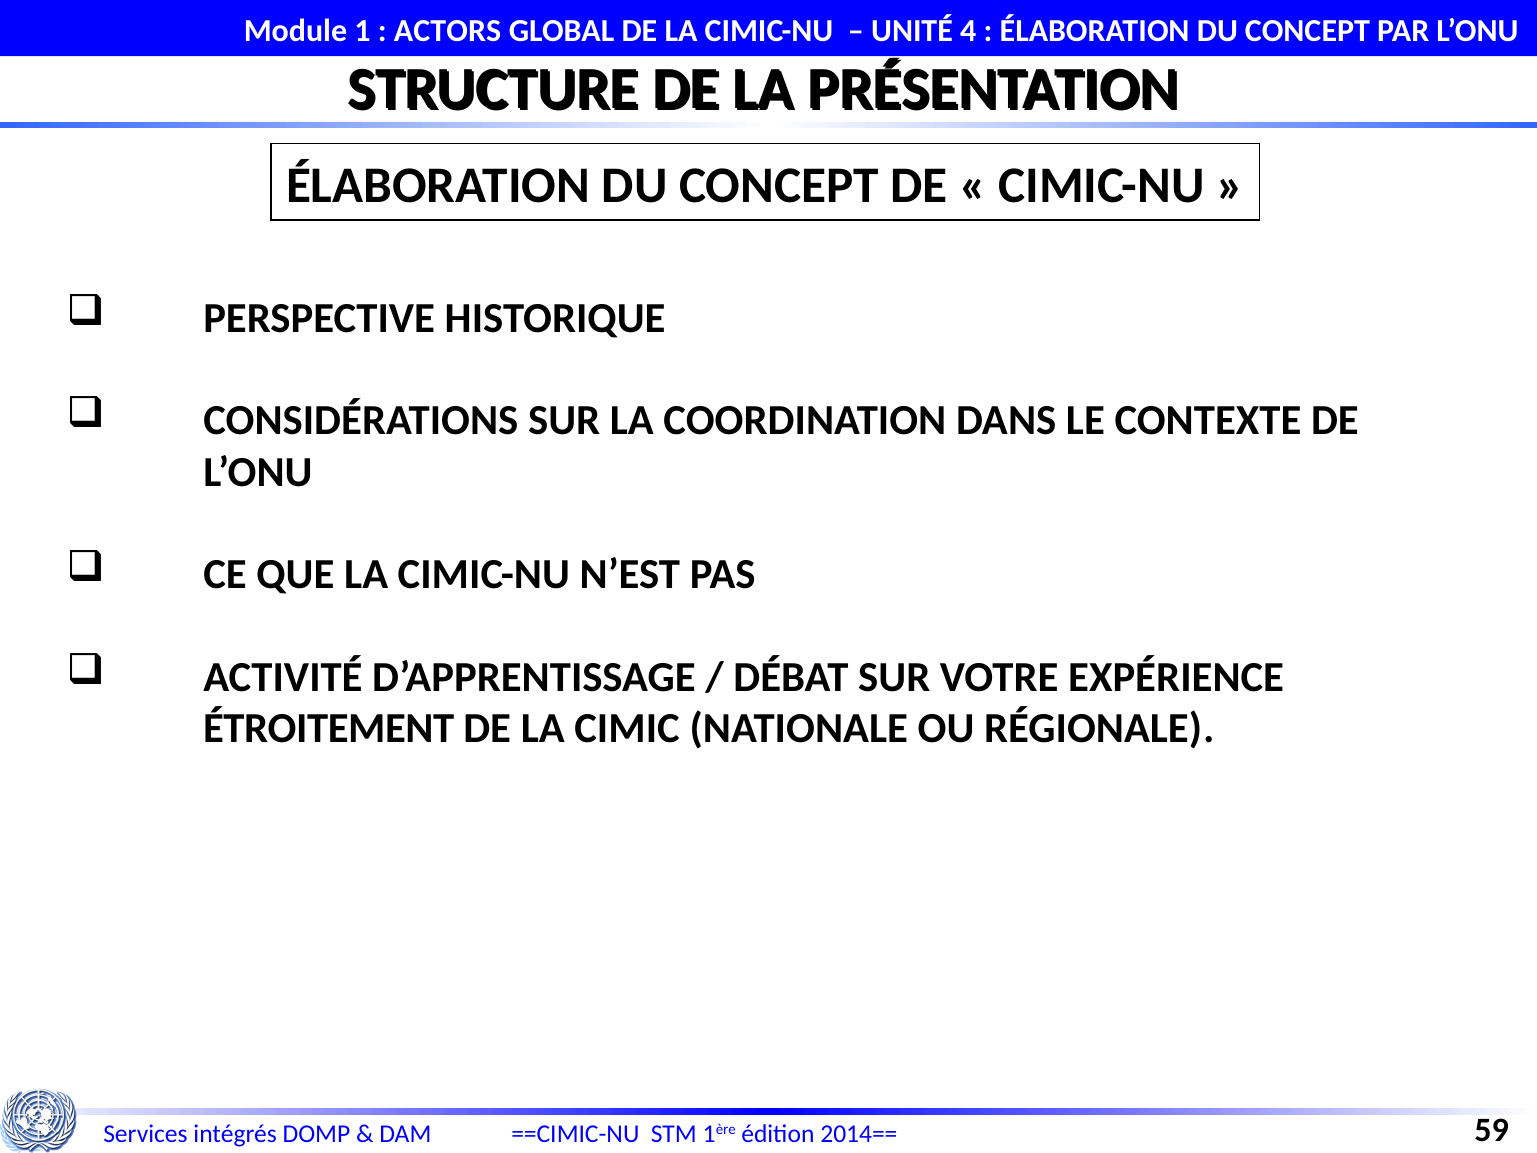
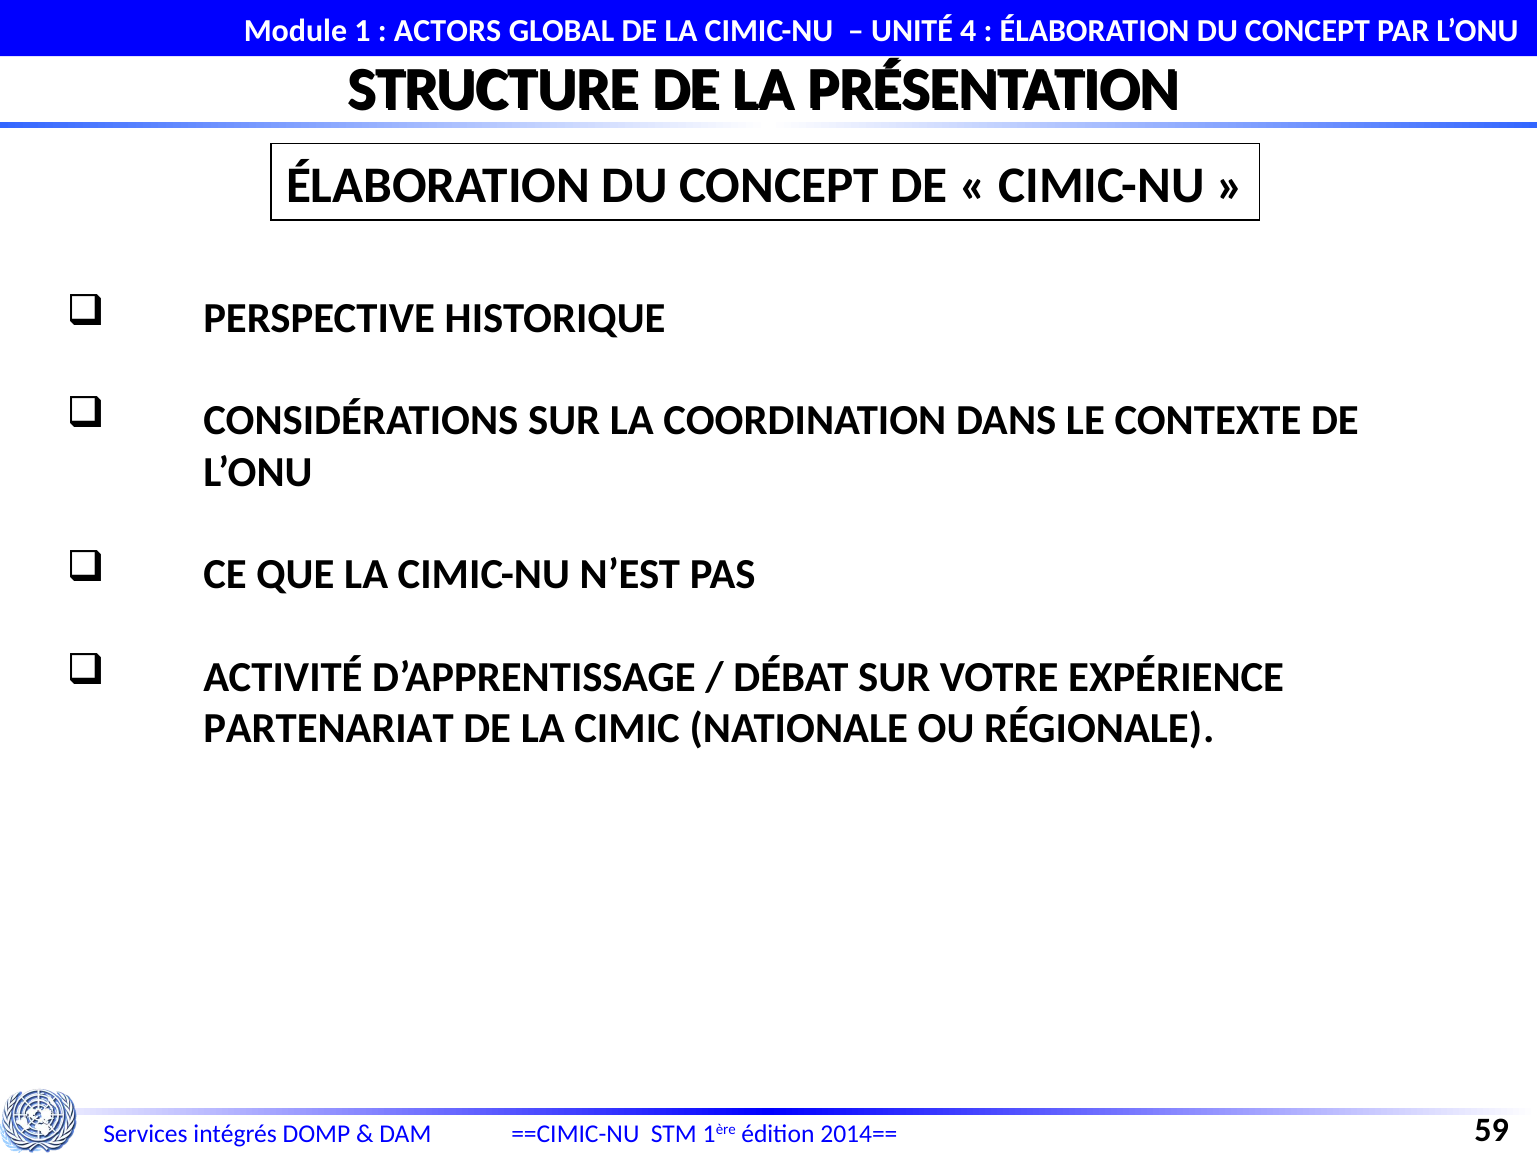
ÉTROITEMENT: ÉTROITEMENT -> PARTENARIAT
